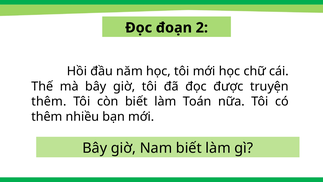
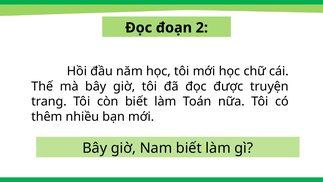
thêm at (49, 101): thêm -> trang
